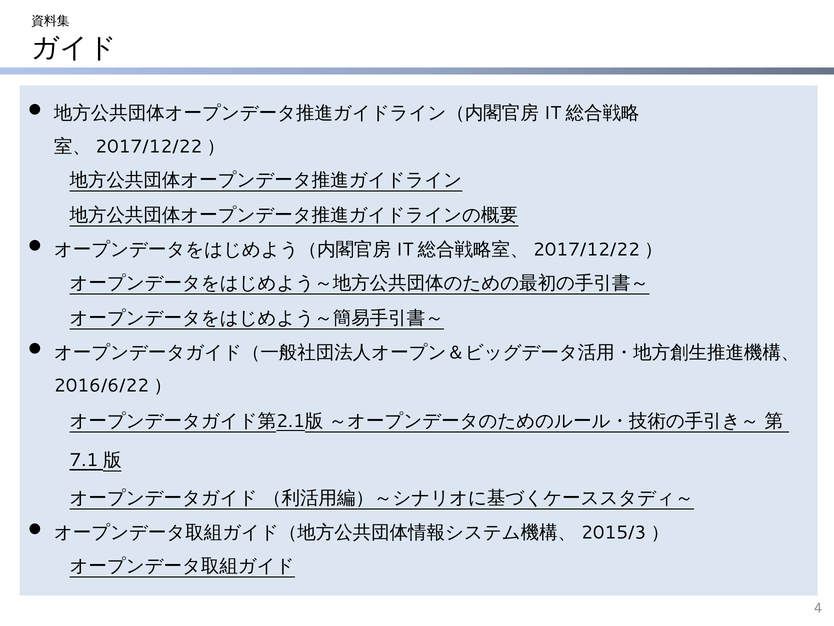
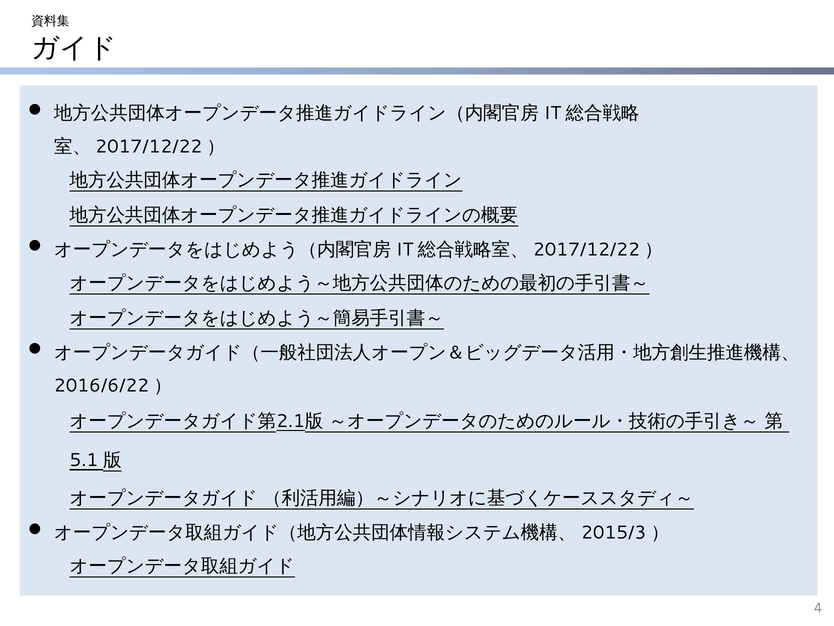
7.1: 7.1 -> 5.1
